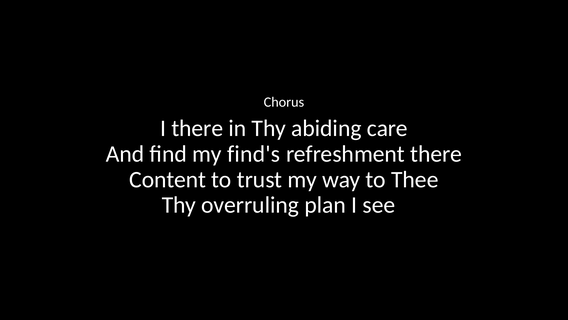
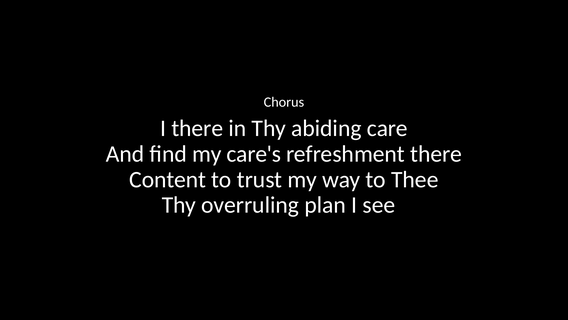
find's: find's -> care's
